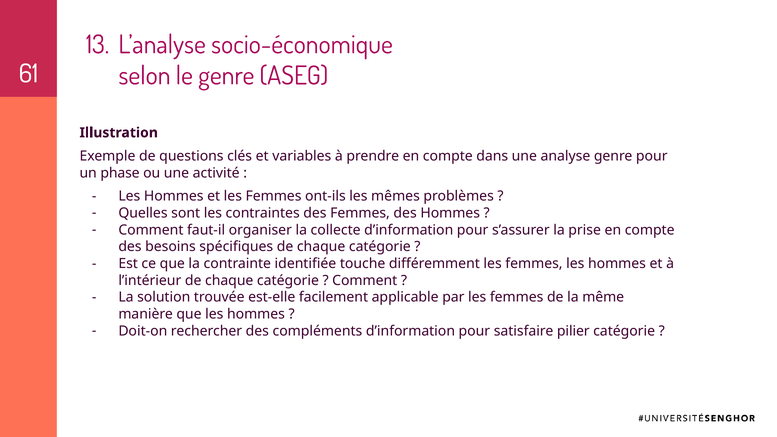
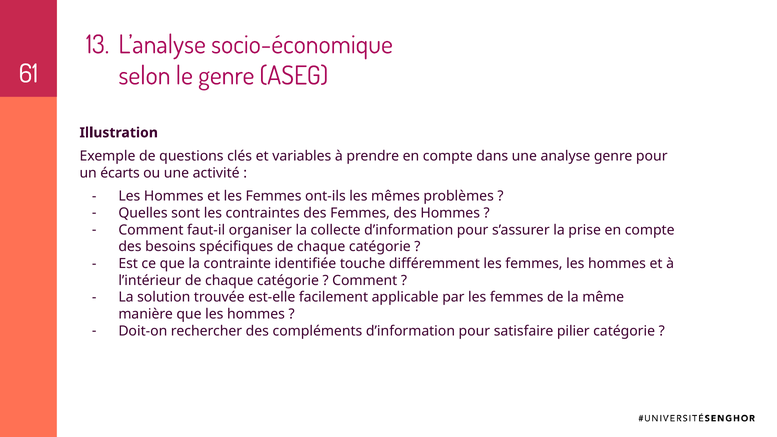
phase: phase -> écarts
